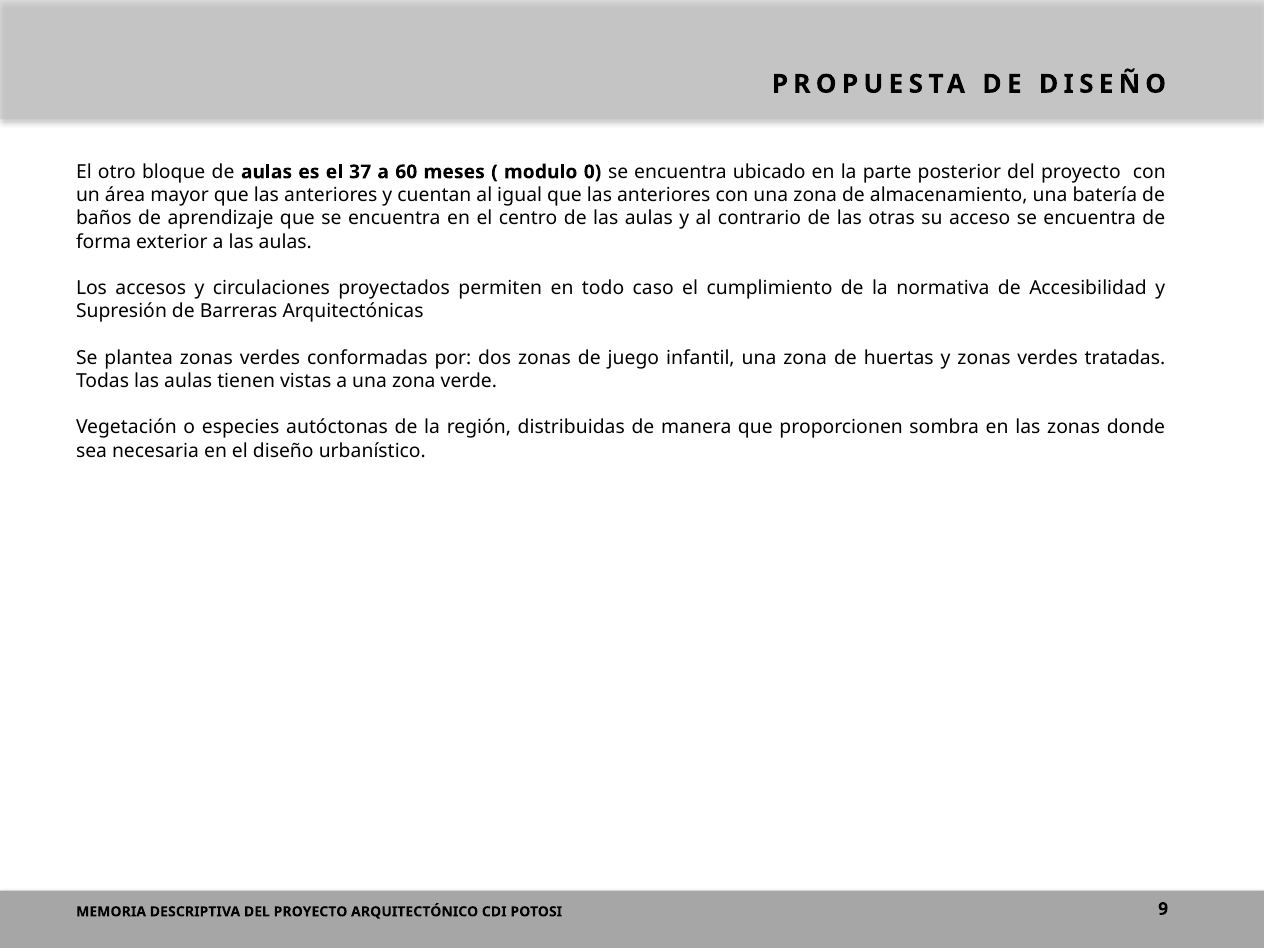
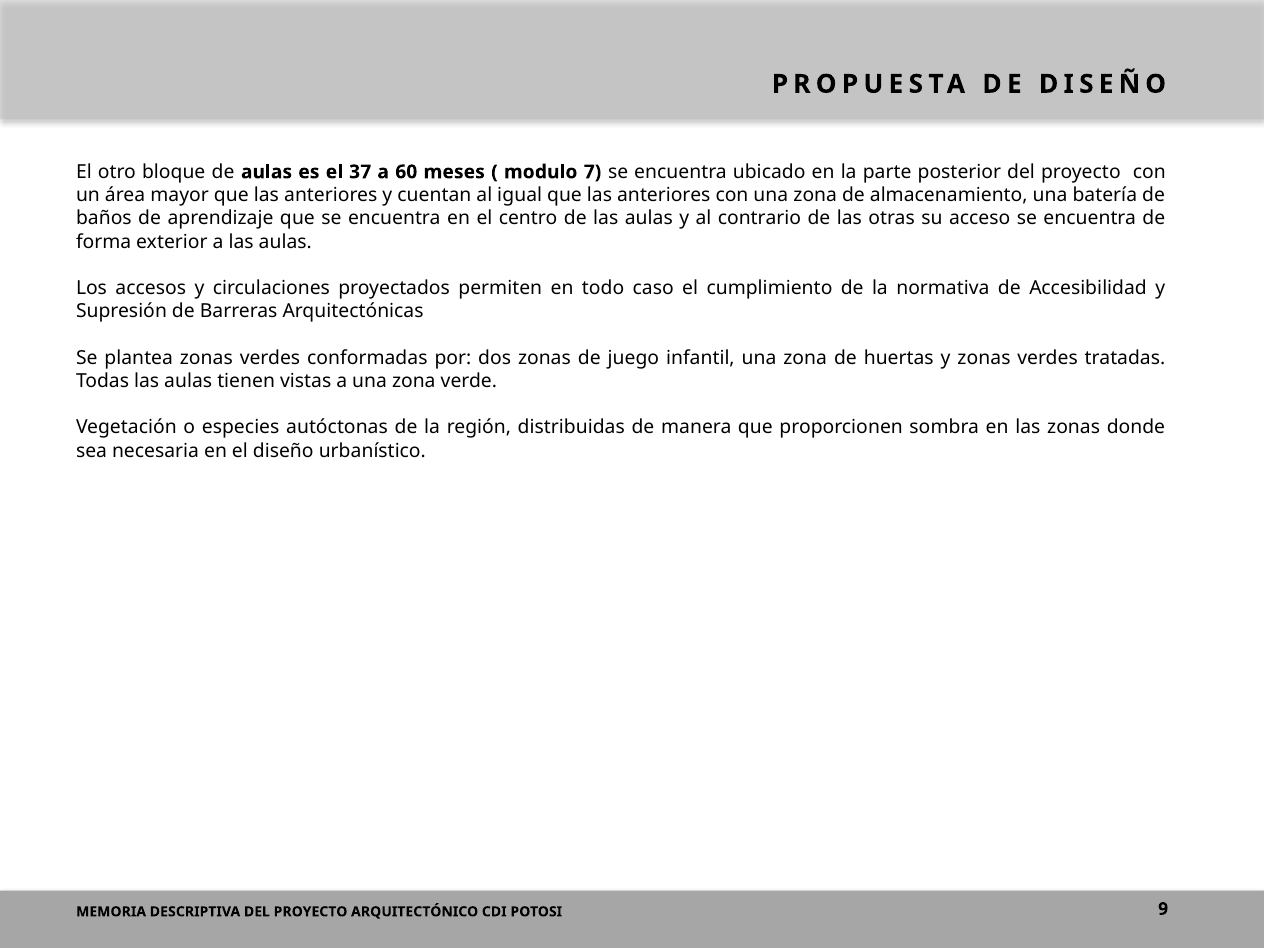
0: 0 -> 7
